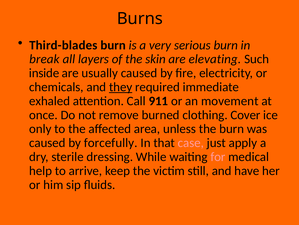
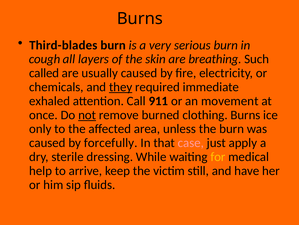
break: break -> cough
elevating: elevating -> breathing
inside: inside -> called
not underline: none -> present
clothing Cover: Cover -> Burns
for colour: pink -> yellow
